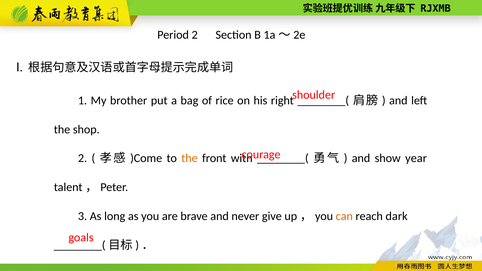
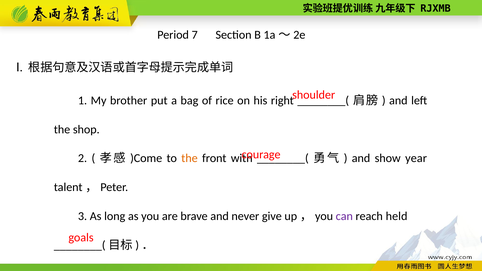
Period 2: 2 -> 7
can colour: orange -> purple
dark: dark -> held
